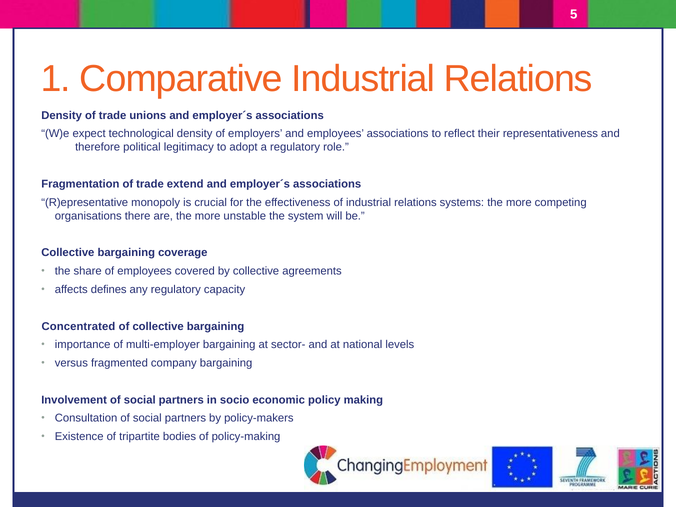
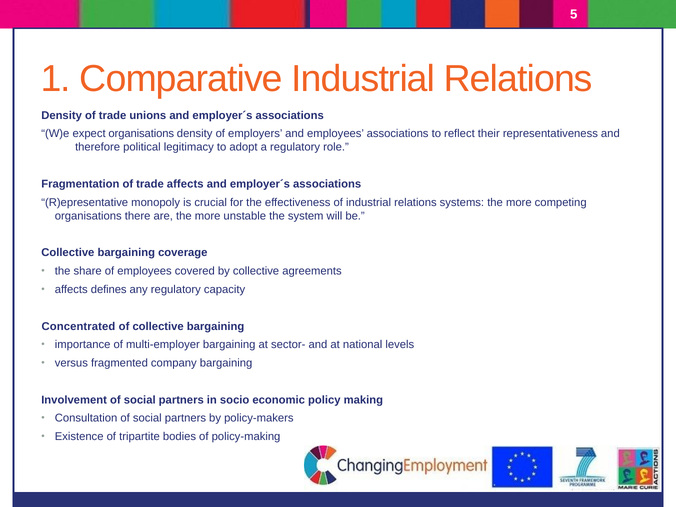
expect technological: technological -> organisations
trade extend: extend -> affects
